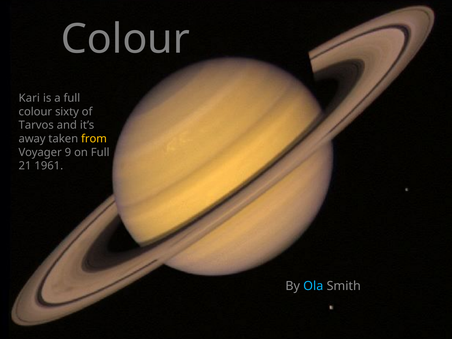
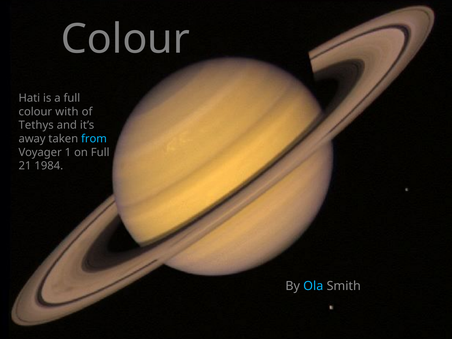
Kari: Kari -> Hati
sixty: sixty -> with
Tarvos: Tarvos -> Tethys
from colour: yellow -> light blue
9: 9 -> 1
1961: 1961 -> 1984
